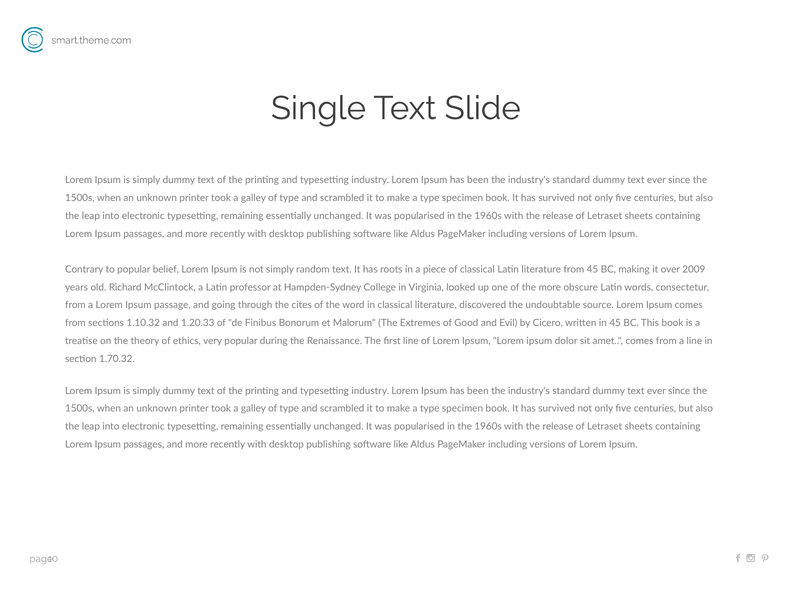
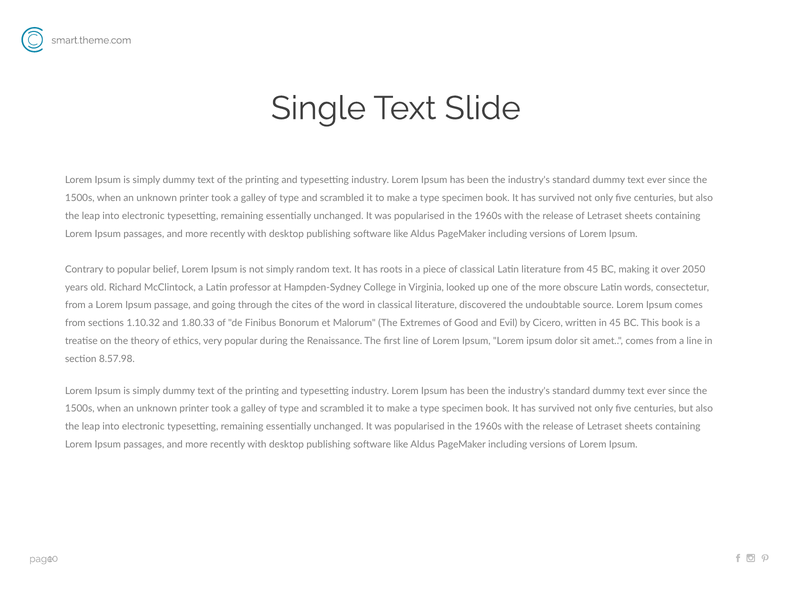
2009: 2009 -> 2050
1.20.33: 1.20.33 -> 1.80.33
1.70.32: 1.70.32 -> 8.57.98
